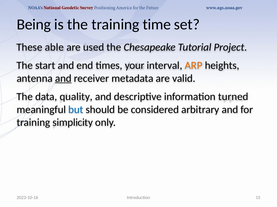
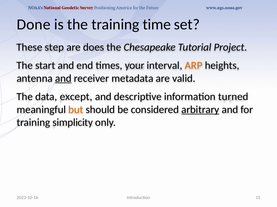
Being: Being -> Done
able: able -> step
used: used -> does
quality: quality -> except
but colour: blue -> orange
arbitrary underline: none -> present
